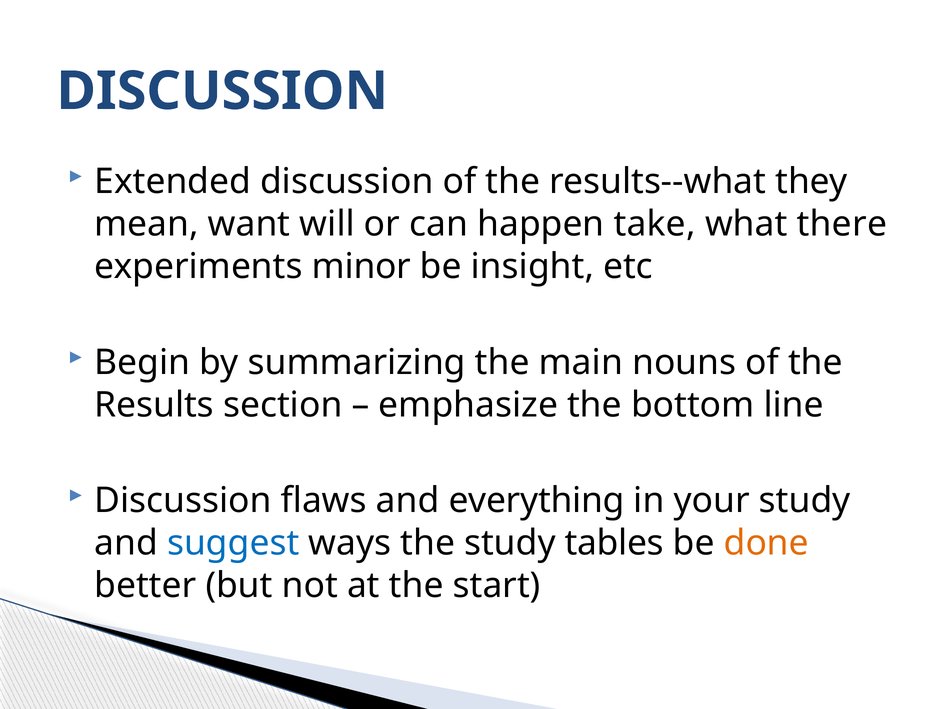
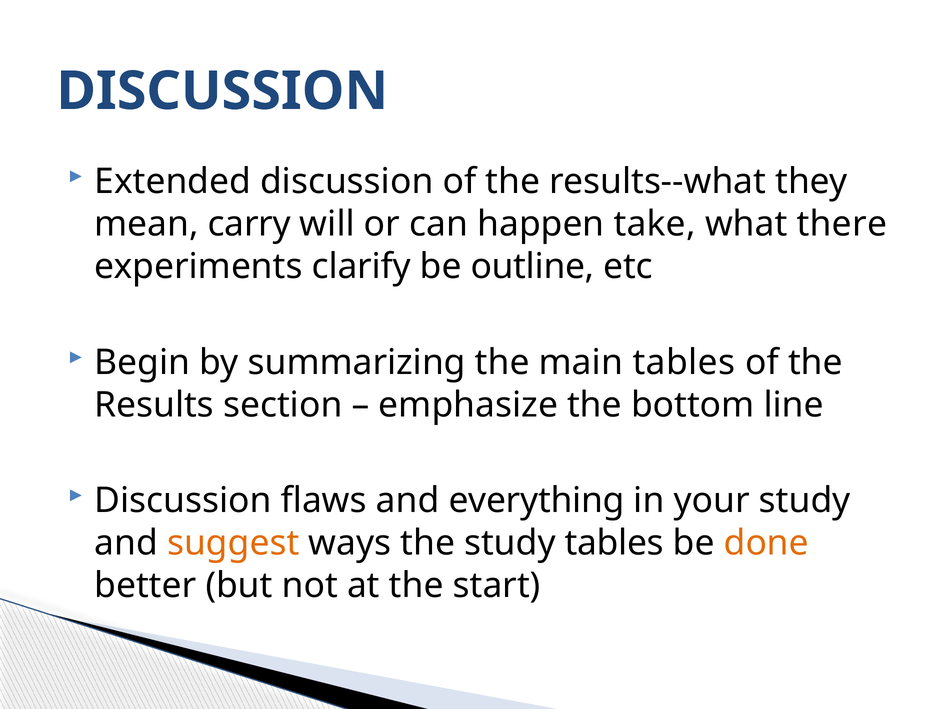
want: want -> carry
minor: minor -> clarify
insight: insight -> outline
main nouns: nouns -> tables
suggest colour: blue -> orange
